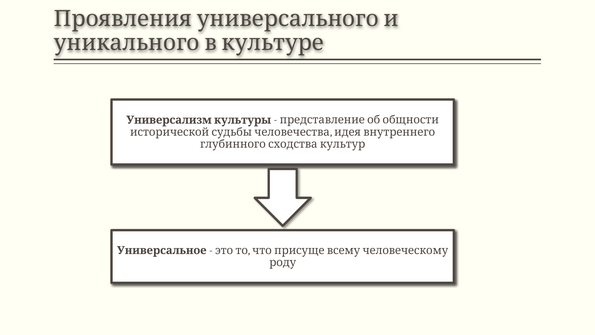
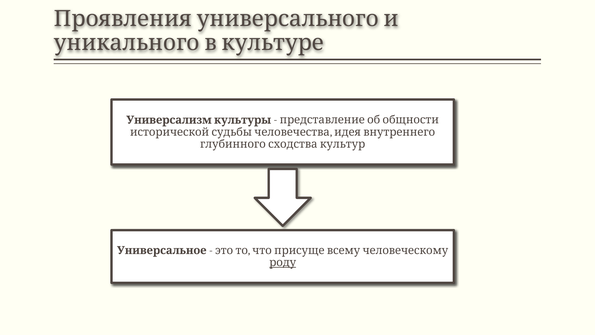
роду underline: none -> present
